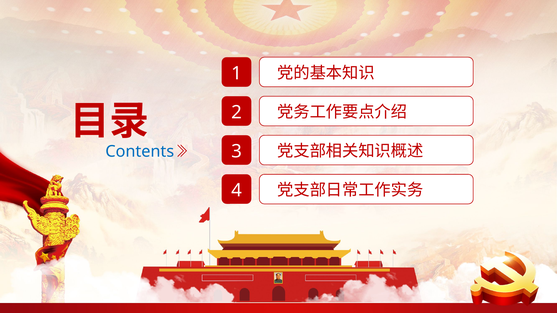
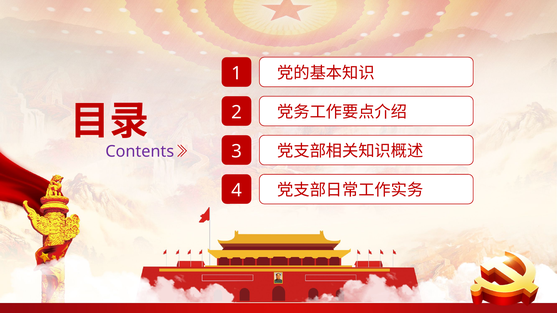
Contents colour: blue -> purple
